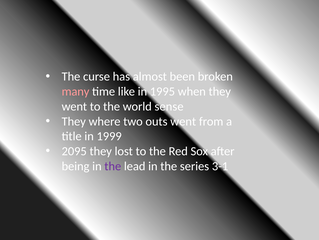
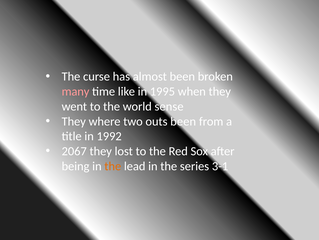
outs went: went -> been
1999: 1999 -> 1992
2095: 2095 -> 2067
the at (113, 166) colour: purple -> orange
